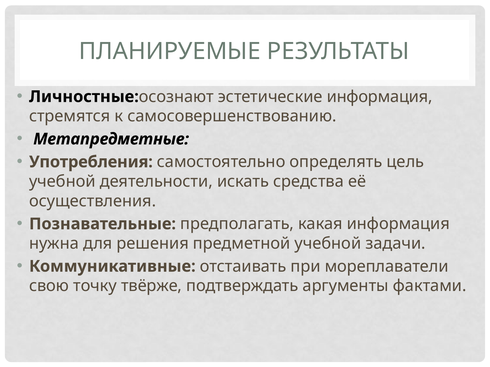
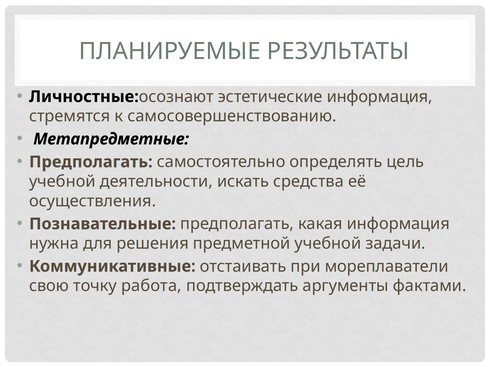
Употребления at (91, 162): Употребления -> Предполагать
твёрже: твёрже -> работа
